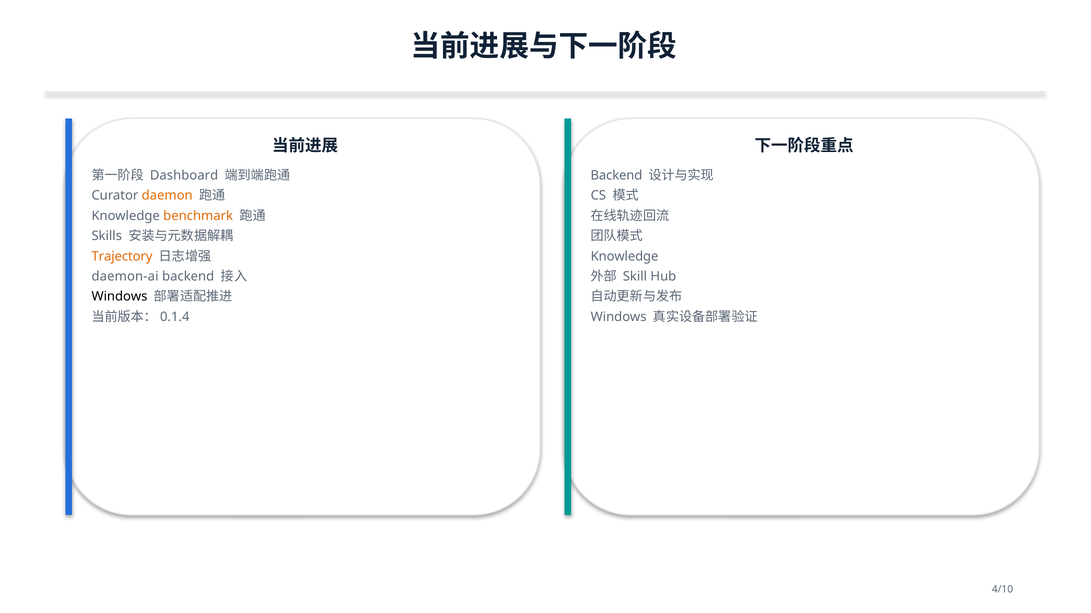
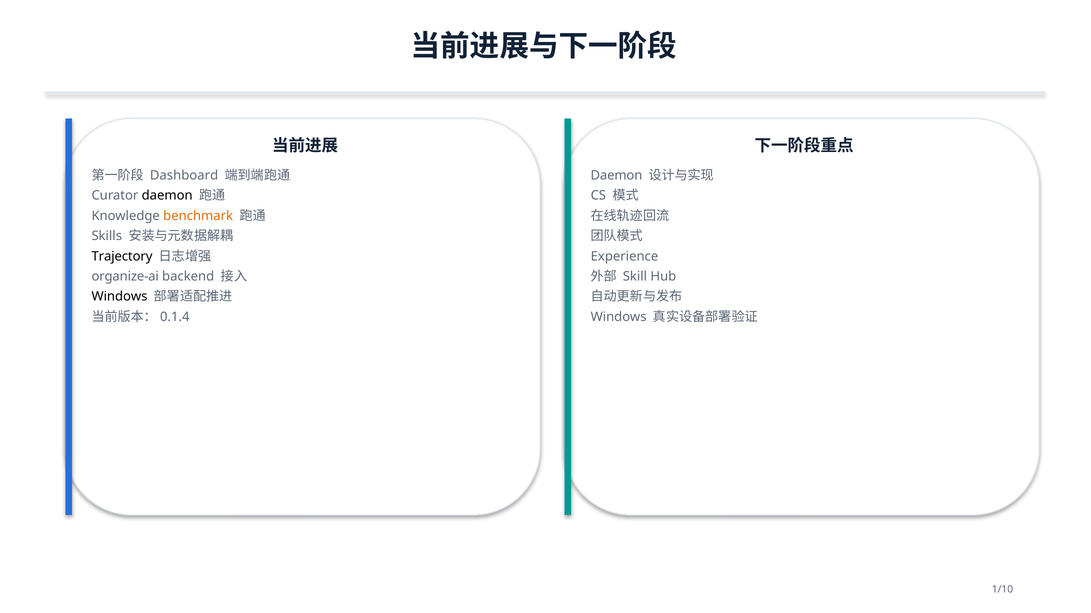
Backend at (616, 176): Backend -> Daemon
daemon at (167, 196) colour: orange -> black
Trajectory colour: orange -> black
Knowledge at (625, 257): Knowledge -> Experience
daemon-ai: daemon-ai -> organize-ai
4/10: 4/10 -> 1/10
